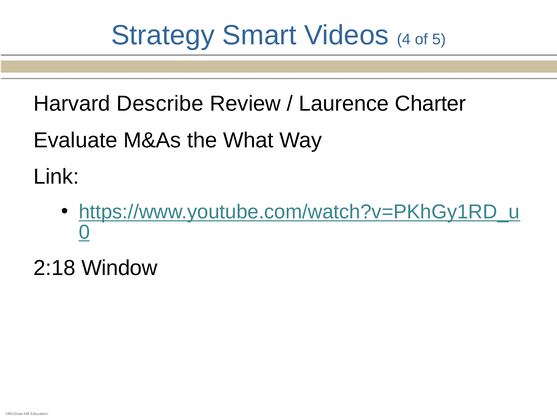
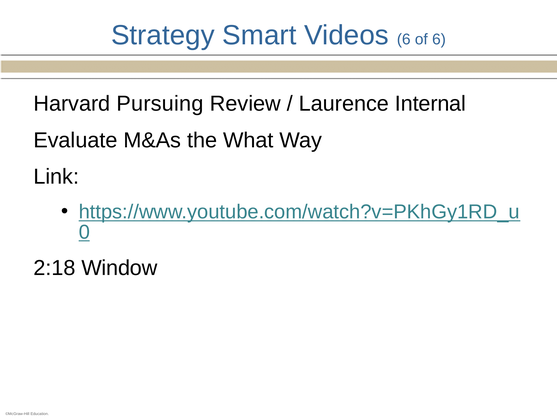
Videos 4: 4 -> 6
of 5: 5 -> 6
Describe: Describe -> Pursuing
Charter: Charter -> Internal
